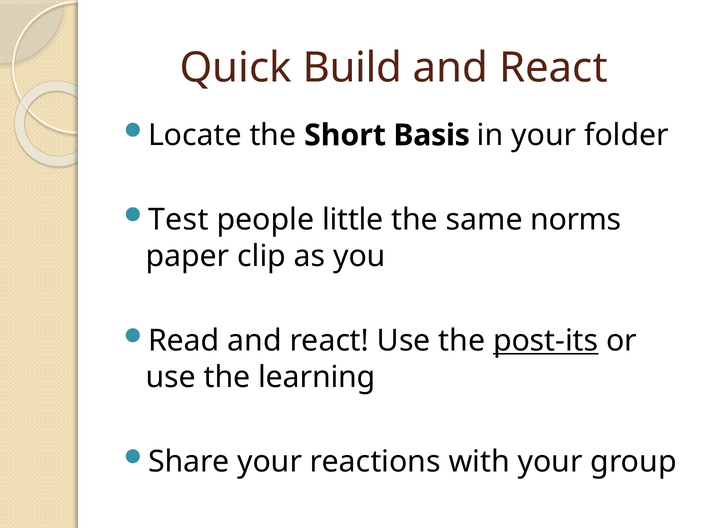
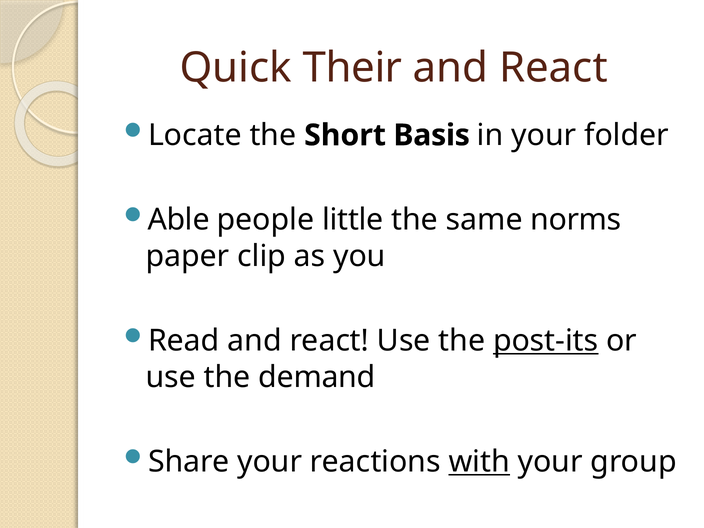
Build: Build -> Their
Test: Test -> Able
learning: learning -> demand
with underline: none -> present
